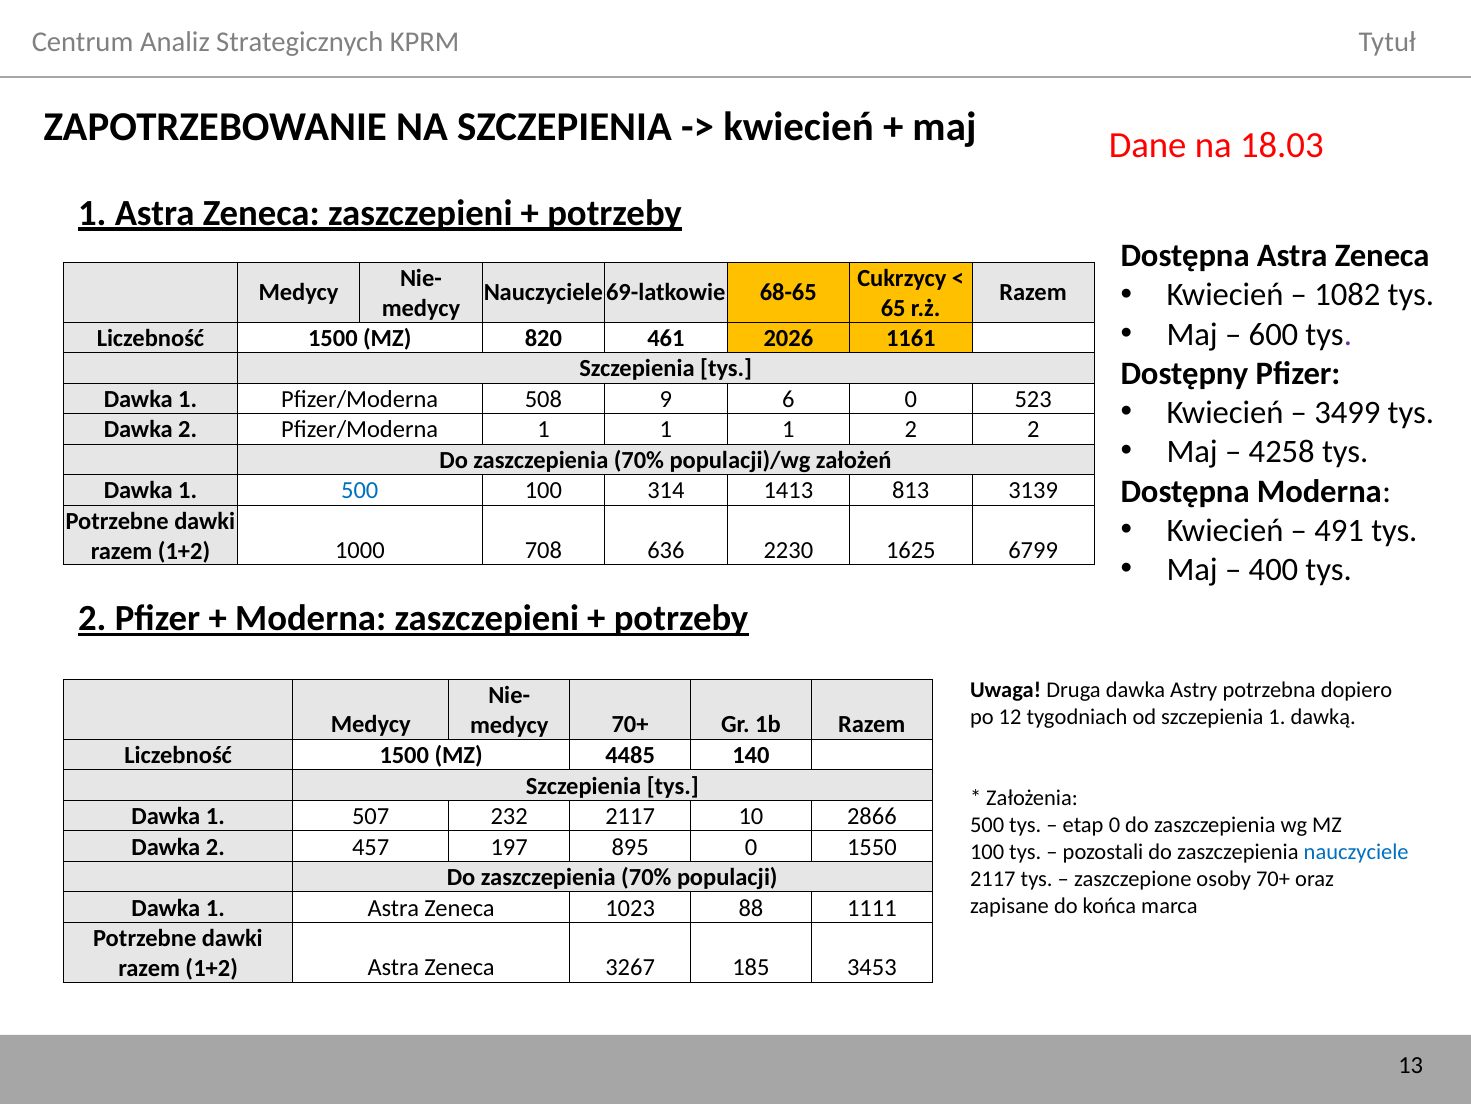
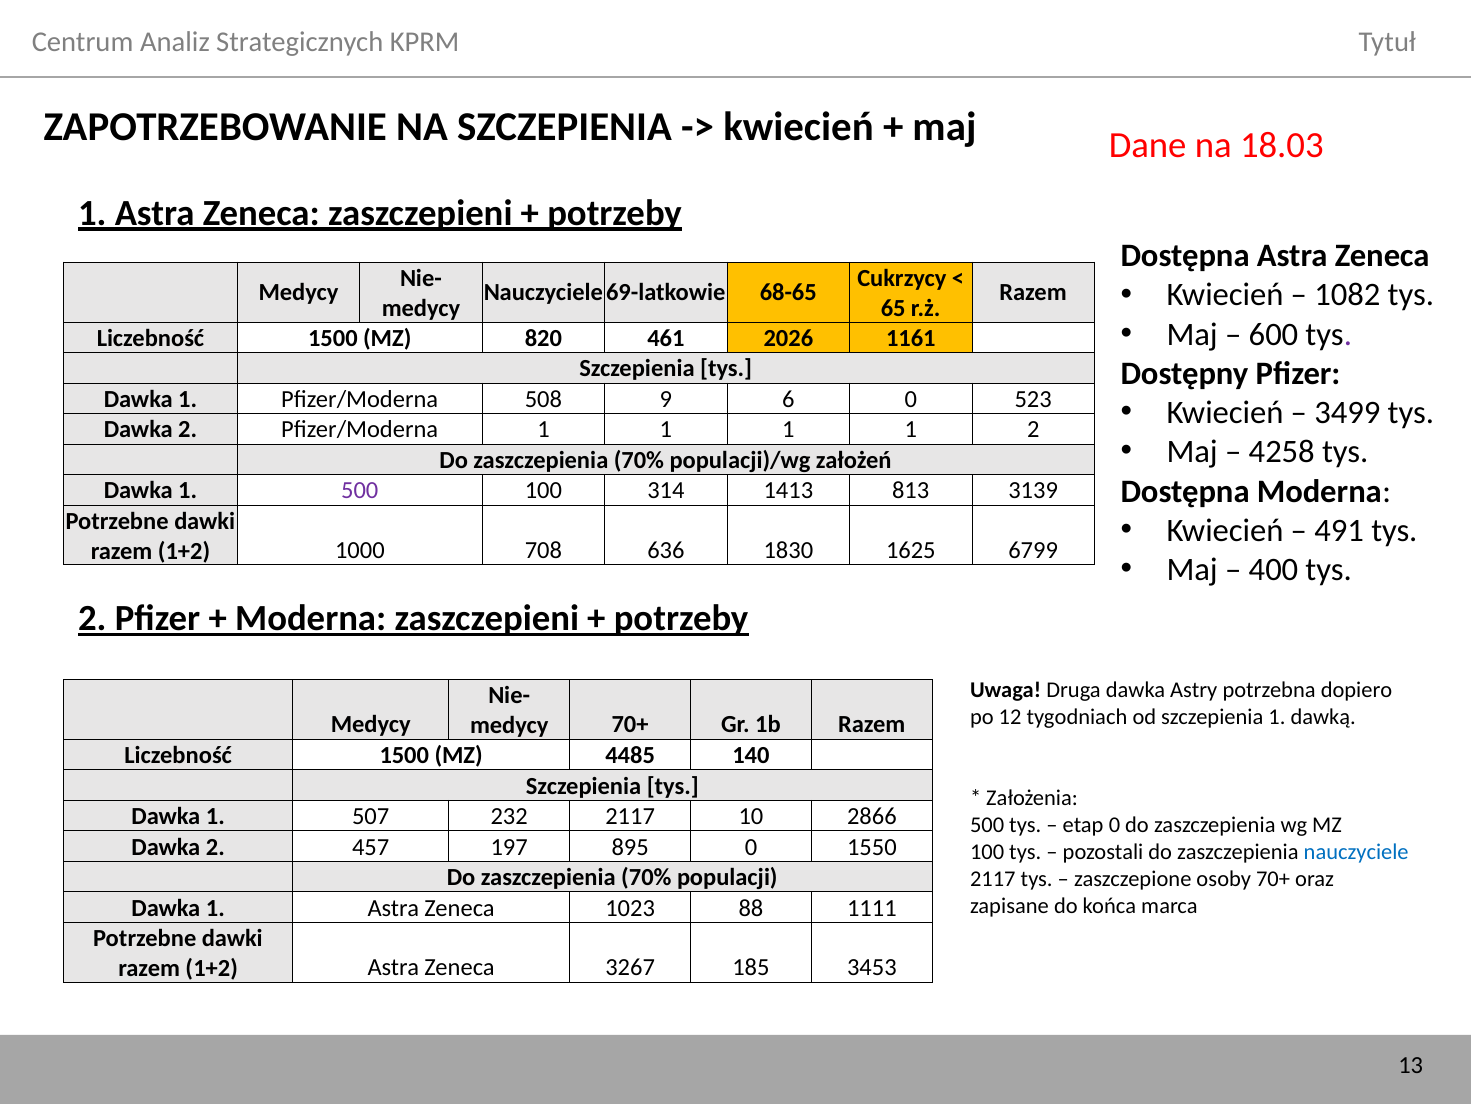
1 1 1 2: 2 -> 1
500 at (360, 490) colour: blue -> purple
2230: 2230 -> 1830
